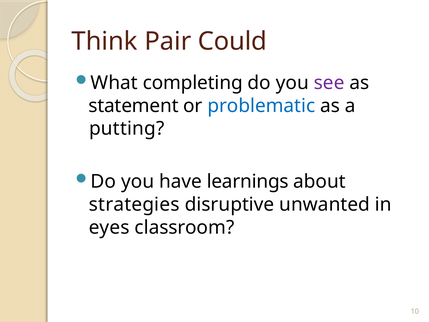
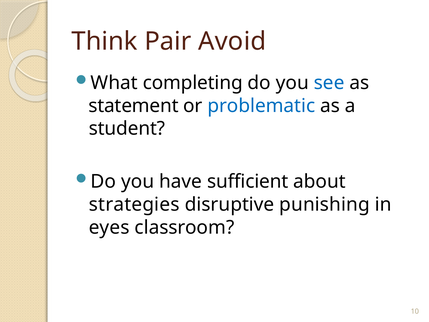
Could: Could -> Avoid
see colour: purple -> blue
putting: putting -> student
learnings: learnings -> sufficient
unwanted: unwanted -> punishing
